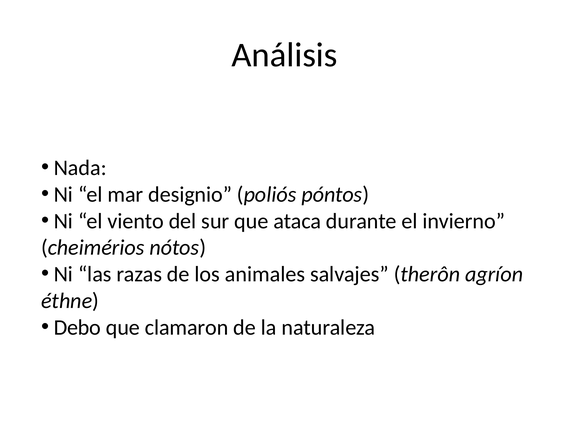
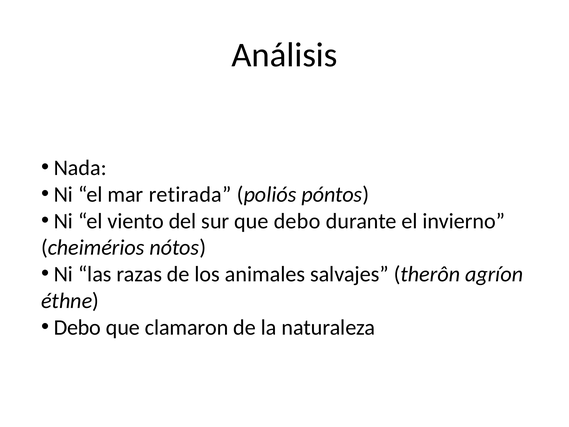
designio: designio -> retirada
que ataca: ataca -> debo
